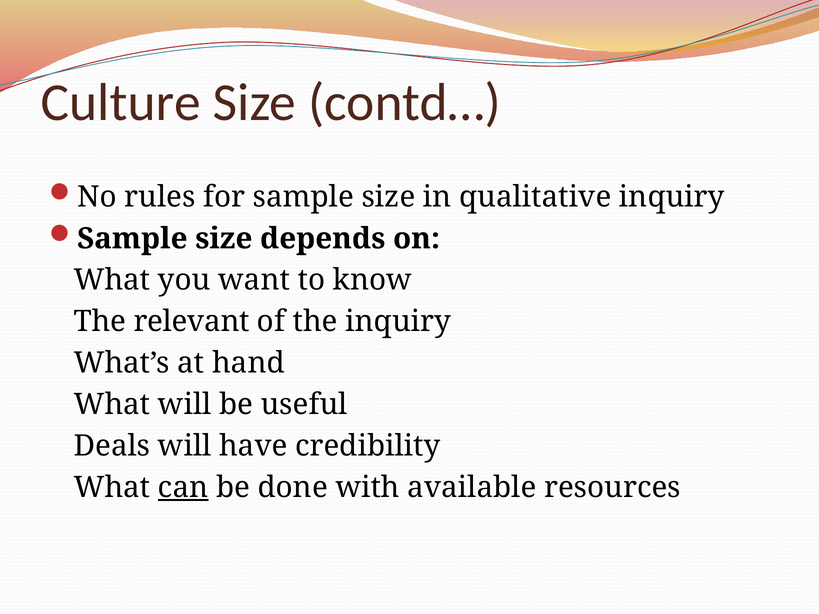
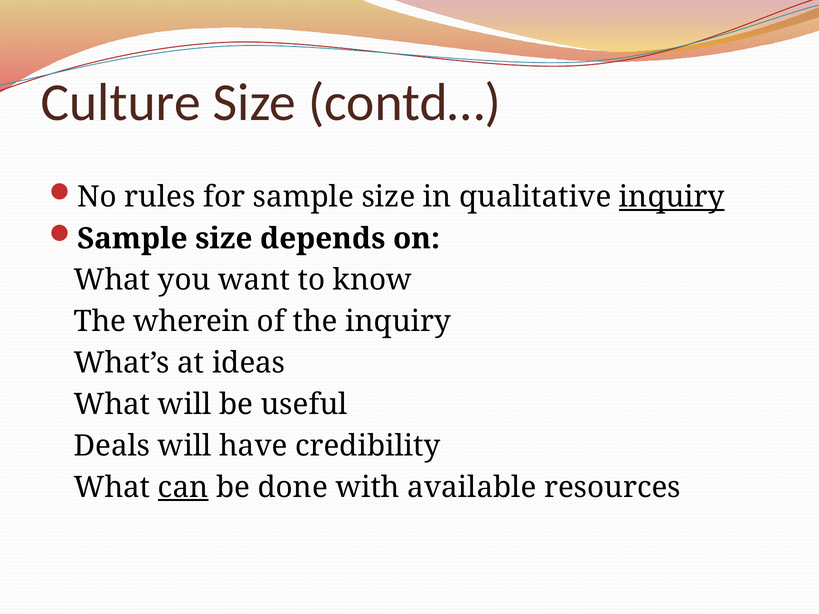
inquiry at (672, 197) underline: none -> present
relevant: relevant -> wherein
hand: hand -> ideas
